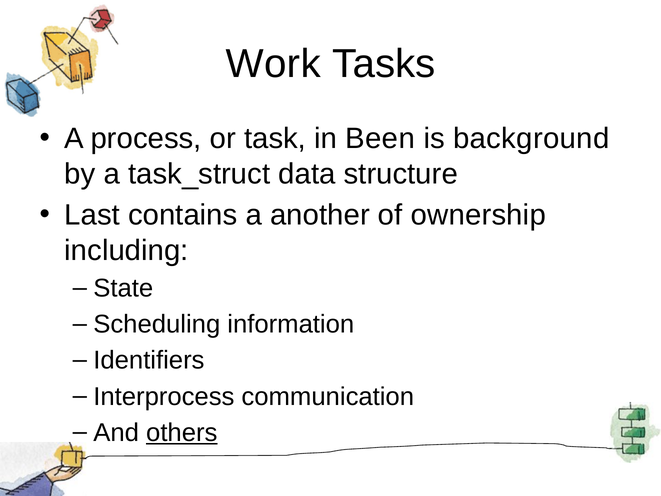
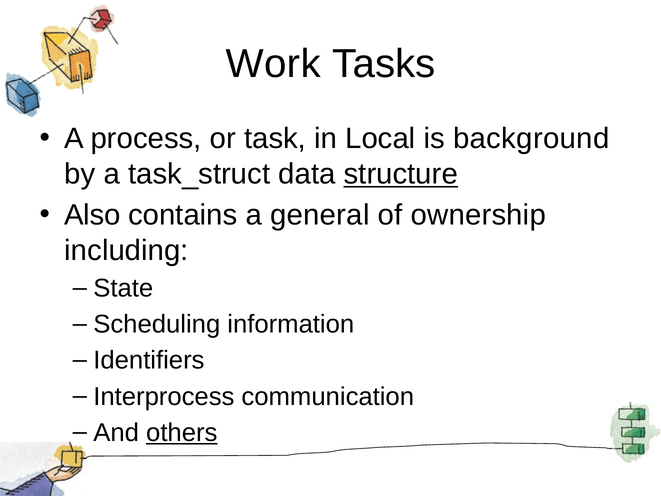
Been: Been -> Local
structure underline: none -> present
Last: Last -> Also
another: another -> general
